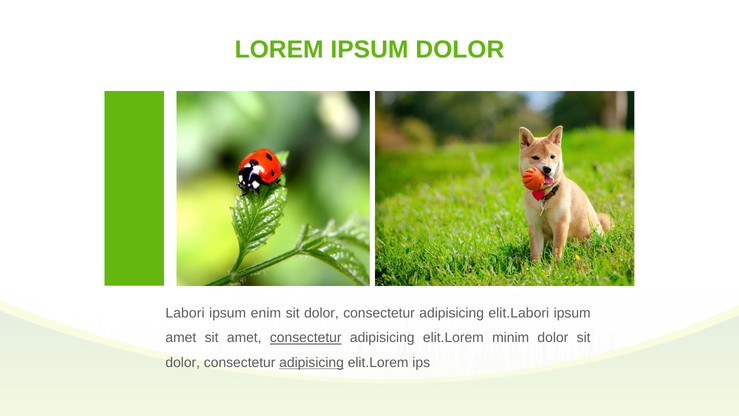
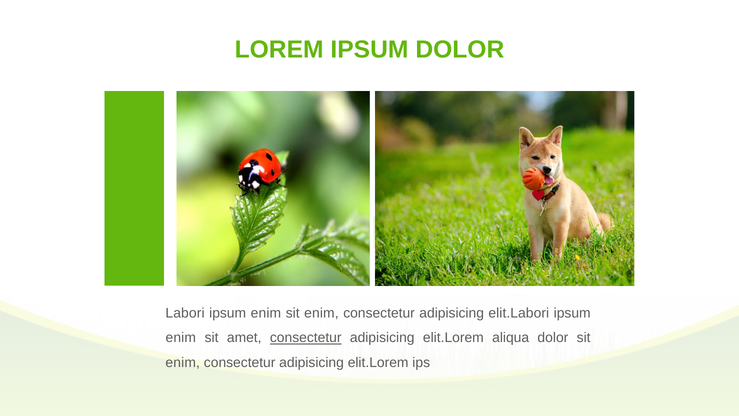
dolor at (321, 313): dolor -> enim
amet at (181, 338): amet -> enim
minim: minim -> aliqua
dolor at (183, 363): dolor -> enim
adipisicing at (312, 363) underline: present -> none
